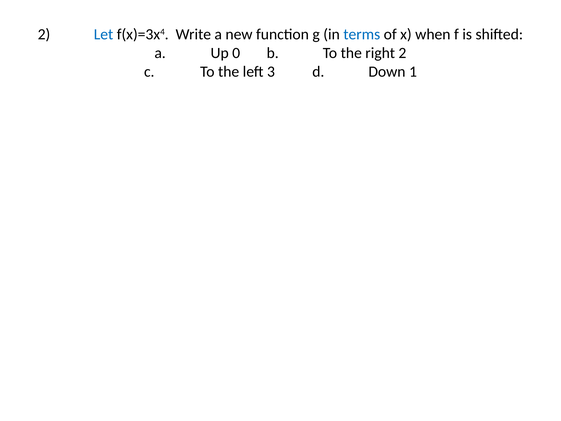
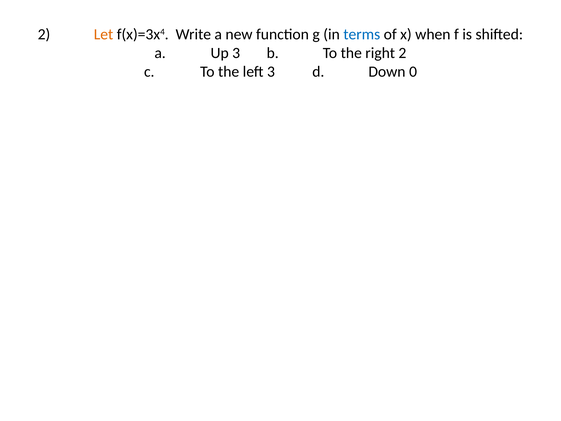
Let colour: blue -> orange
Up 0: 0 -> 3
1: 1 -> 0
